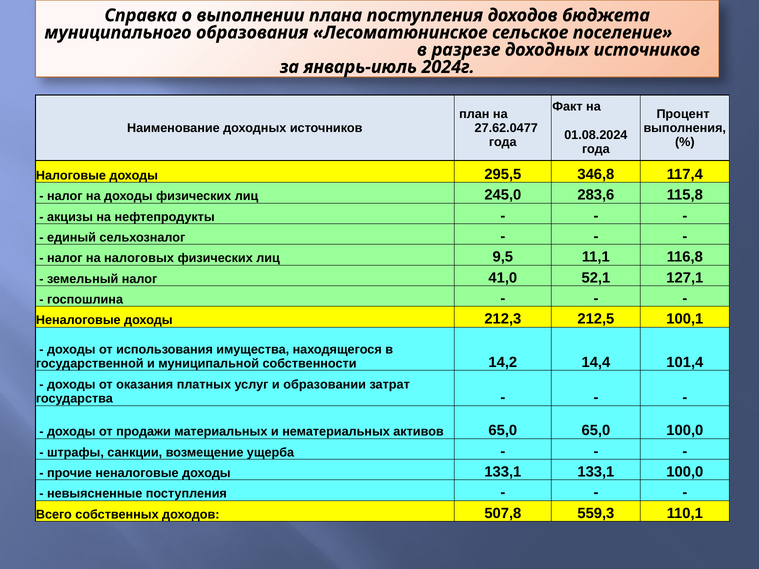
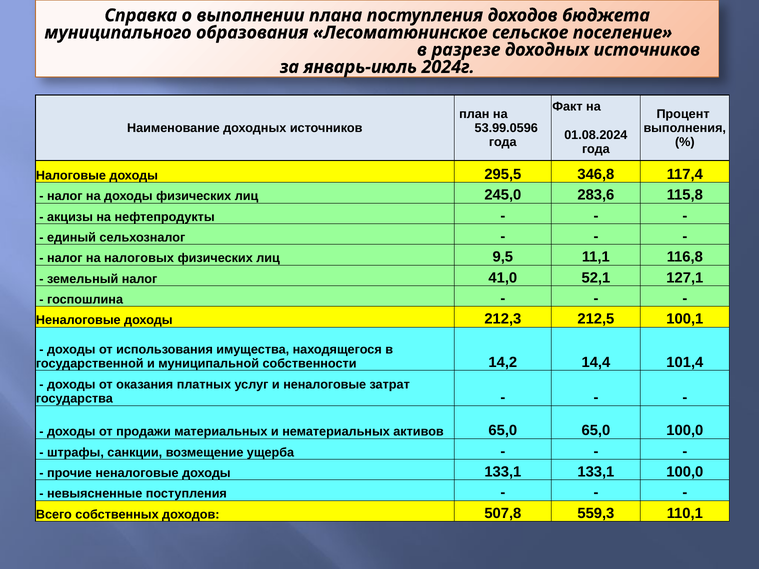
27.62.0477: 27.62.0477 -> 53.99.0596
и образовании: образовании -> неналоговые
